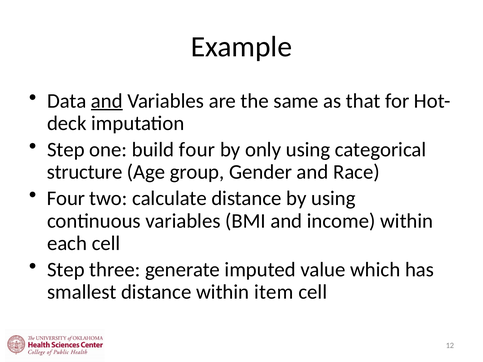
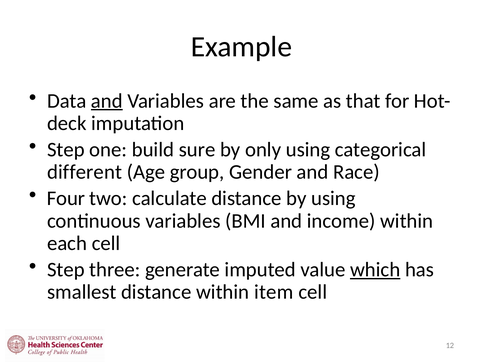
build four: four -> sure
structure: structure -> different
which underline: none -> present
